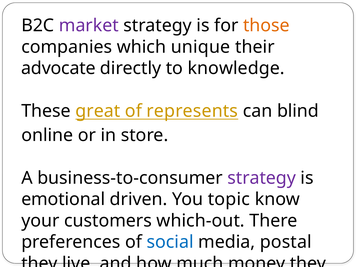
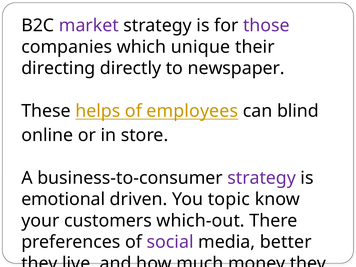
those colour: orange -> purple
advocate: advocate -> directing
knowledge: knowledge -> newspaper
great: great -> helps
represents: represents -> employees
social colour: blue -> purple
postal: postal -> better
